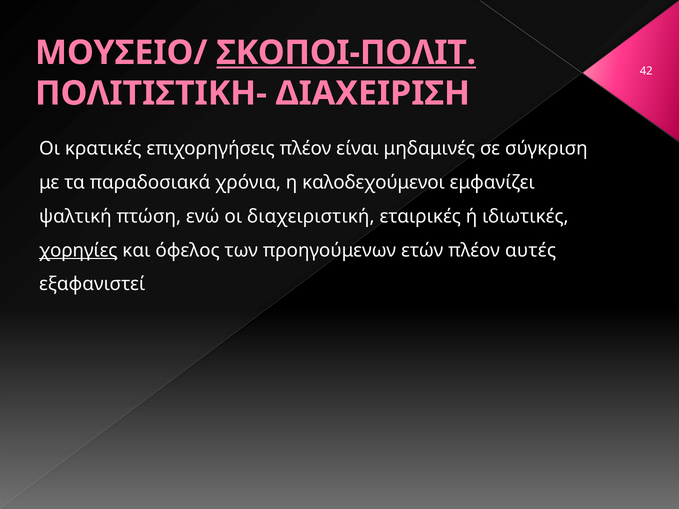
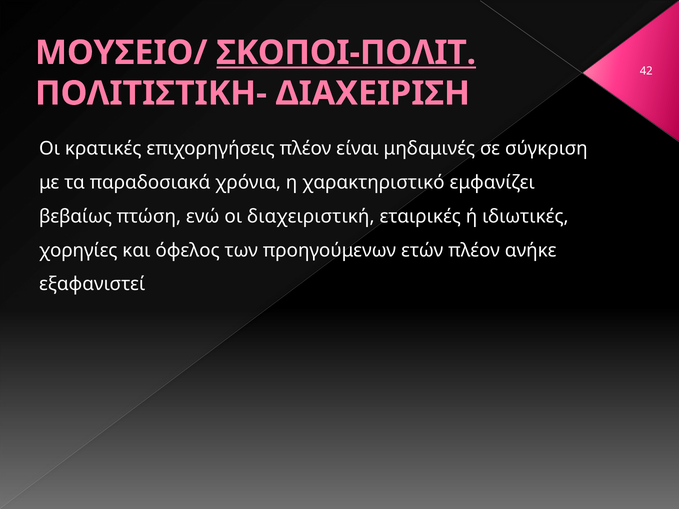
καλοδεχούμενοι: καλοδεχούμενοι -> χαρακτηριστικό
ψαλτική: ψαλτική -> βεβαίως
χορηγίες underline: present -> none
αυτές: αυτές -> ανήκε
